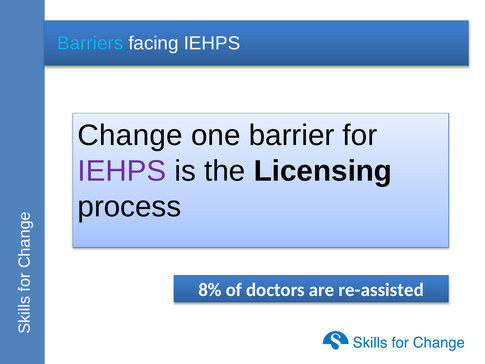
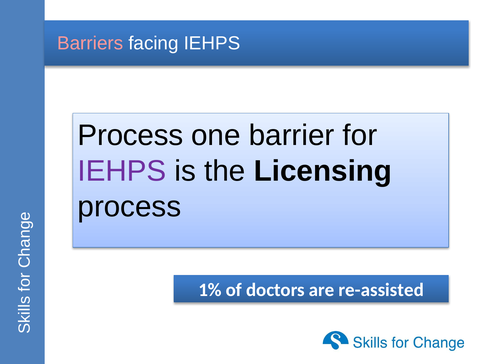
Barriers colour: light blue -> pink
Change at (130, 135): Change -> Process
8%: 8% -> 1%
